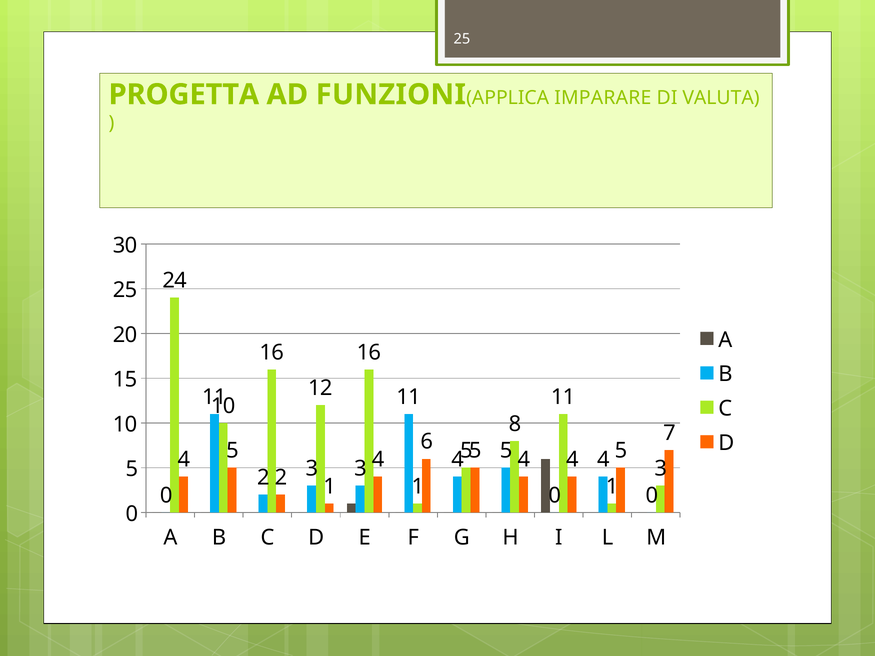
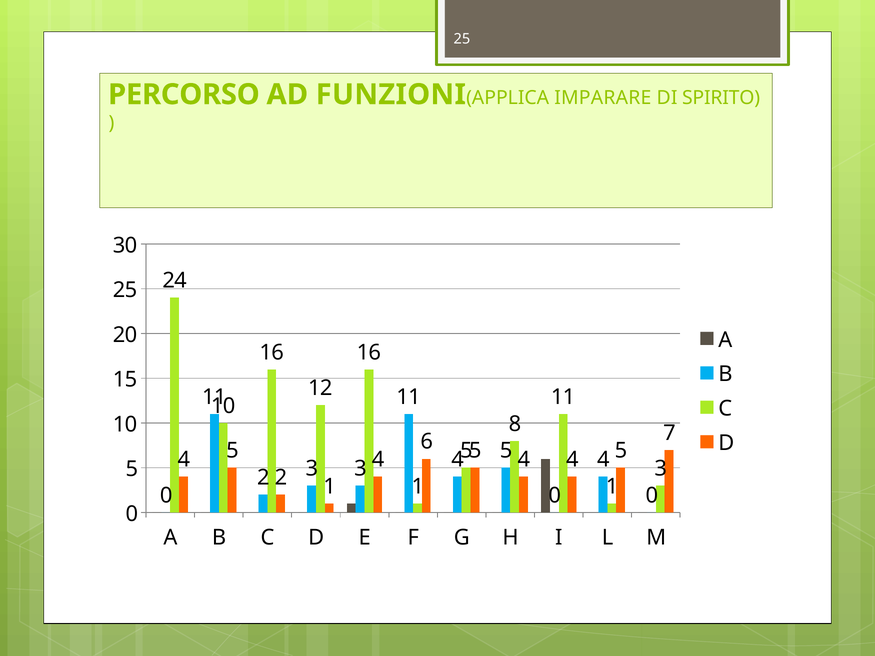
PROGETTA: PROGETTA -> PERCORSO
VALUTA: VALUTA -> SPIRITO
